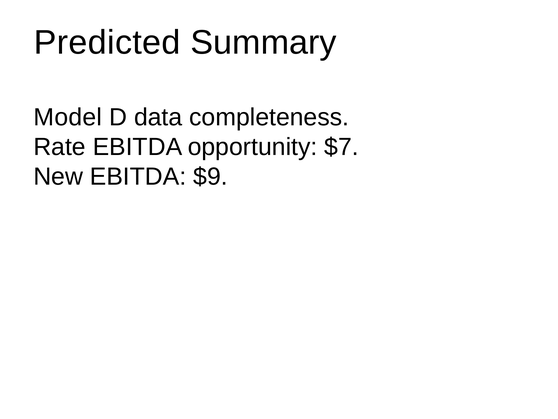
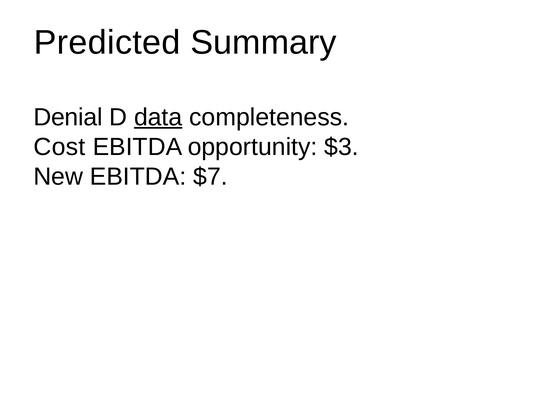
Model: Model -> Denial
data underline: none -> present
Rate: Rate -> Cost
$7: $7 -> $3
$9: $9 -> $7
